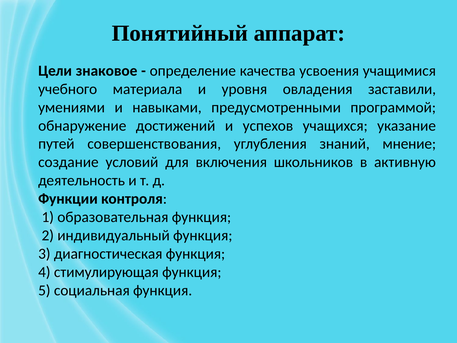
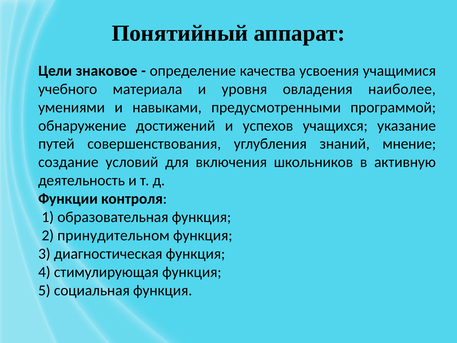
заставили: заставили -> наиболее
индивидуальный: индивидуальный -> принудительном
